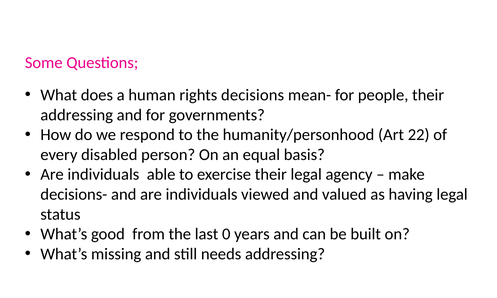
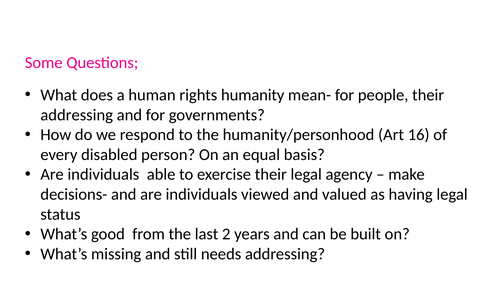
decisions: decisions -> humanity
22: 22 -> 16
0: 0 -> 2
